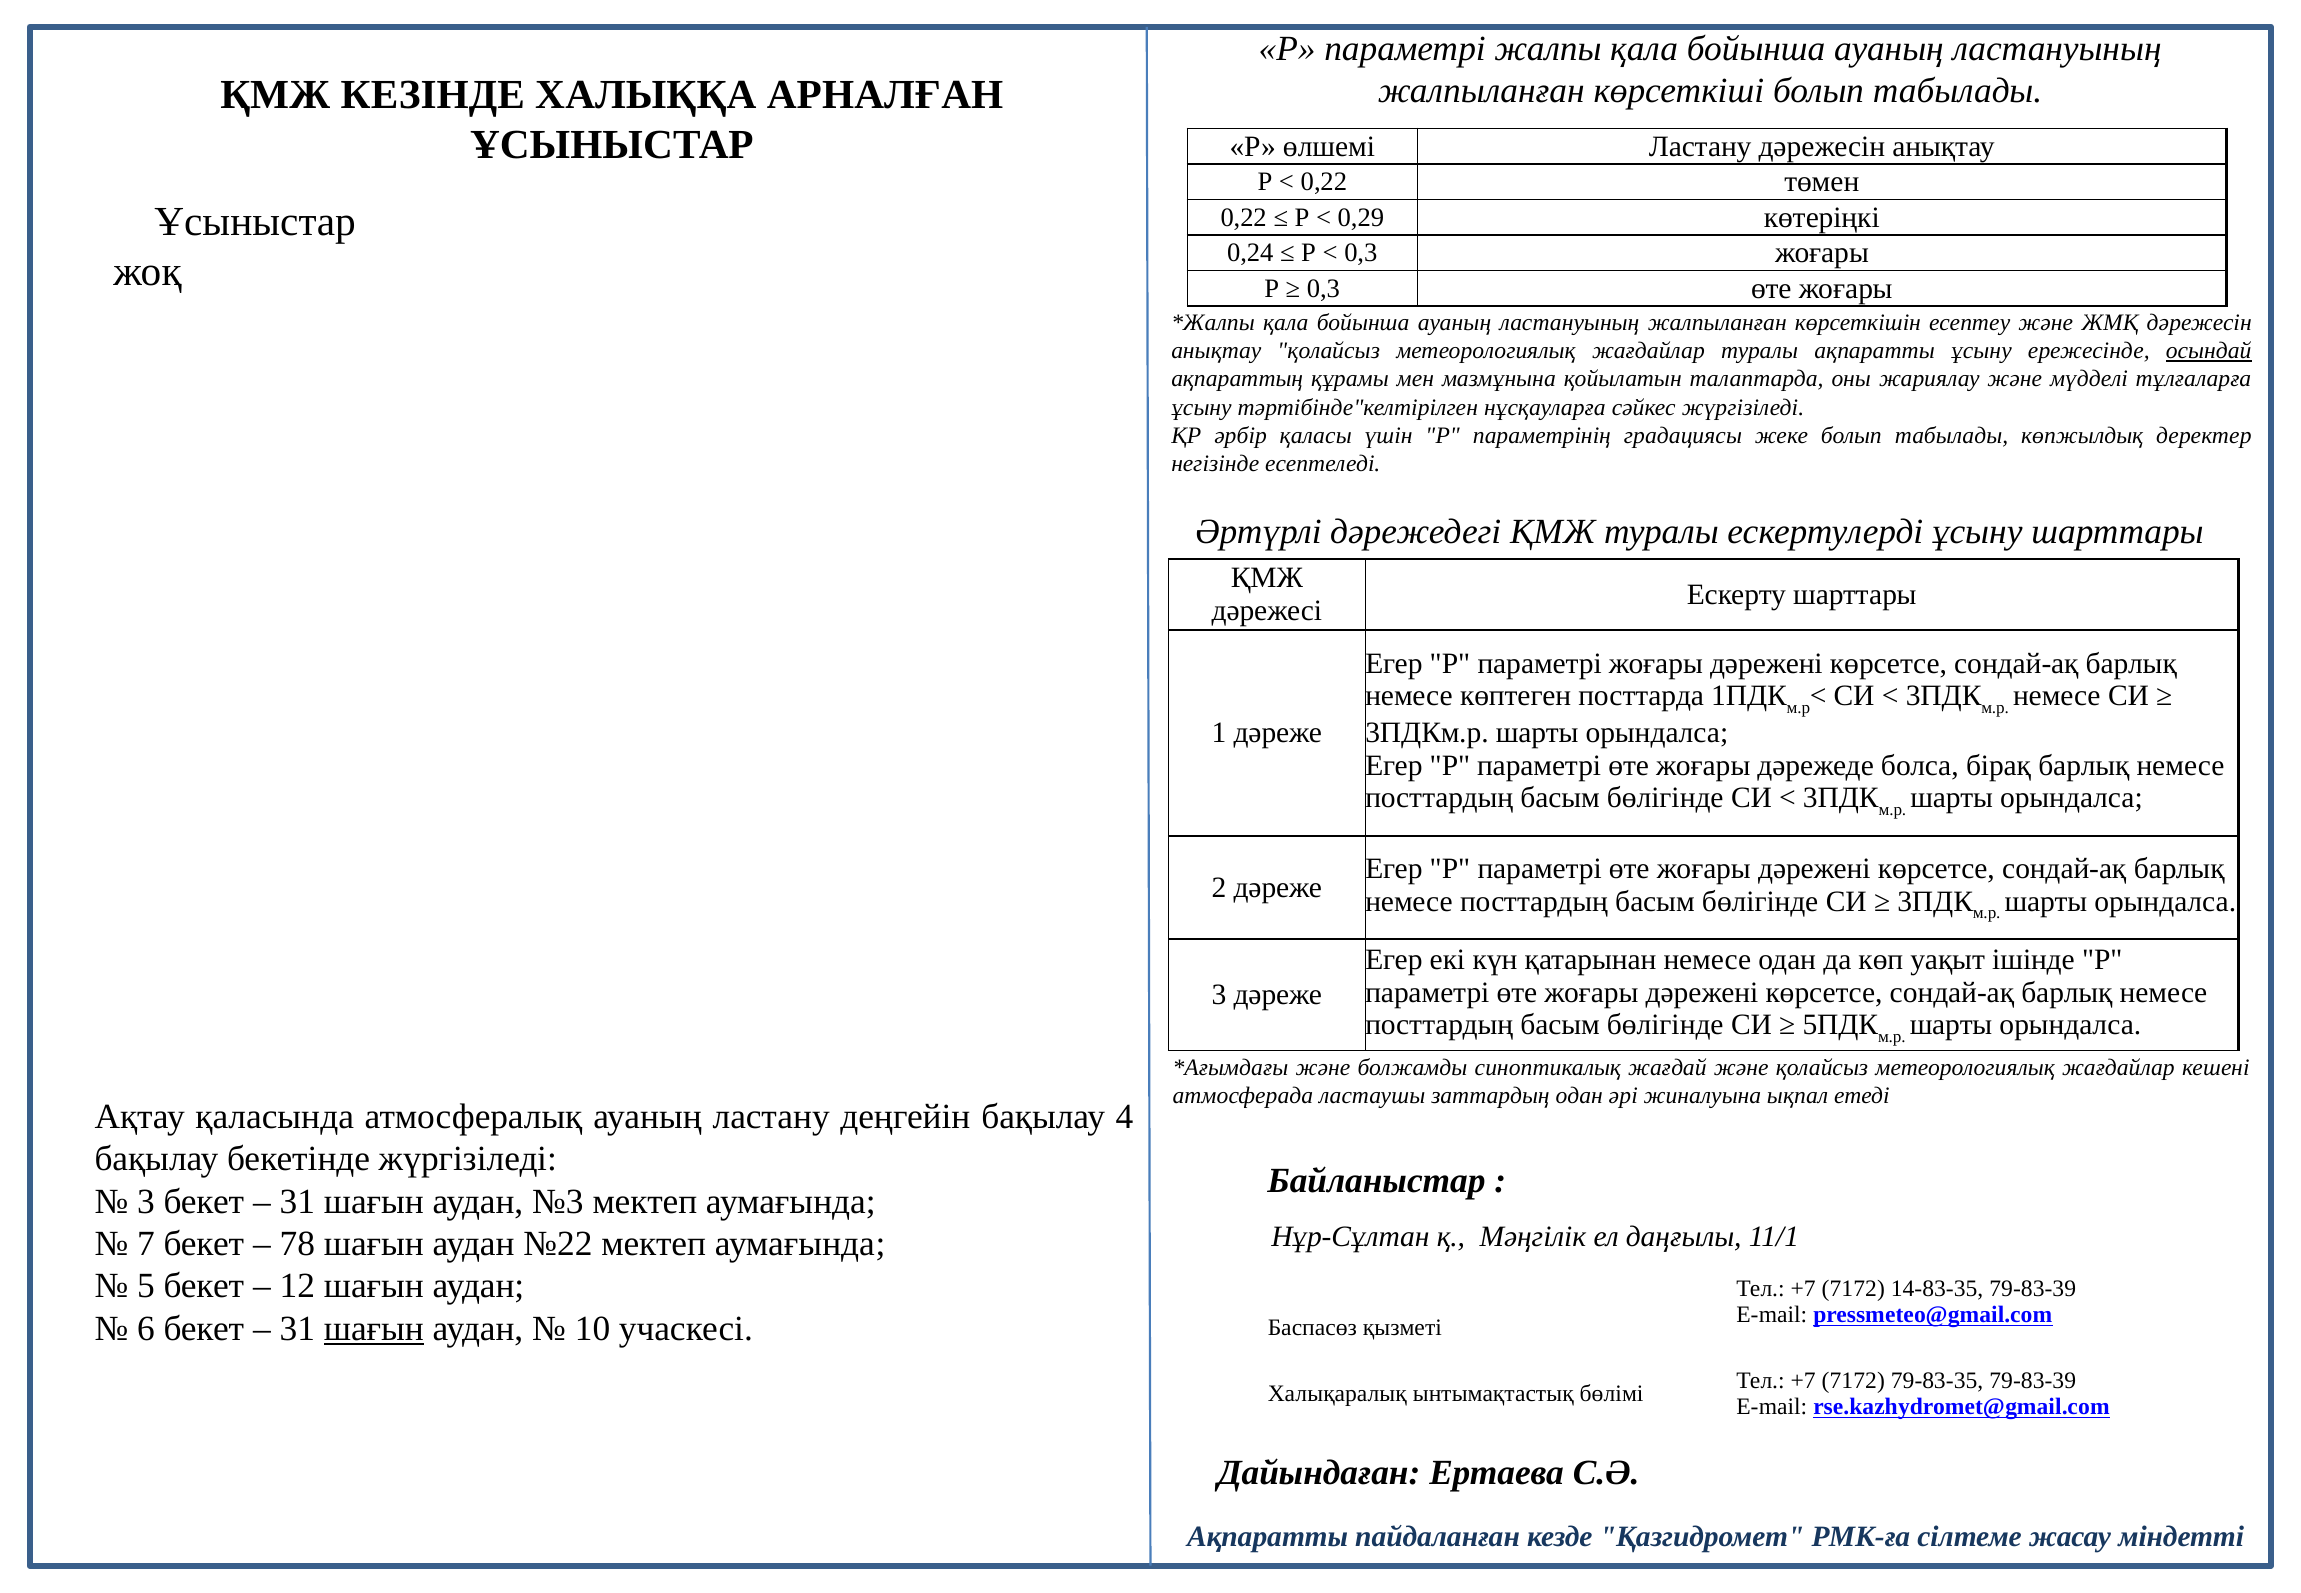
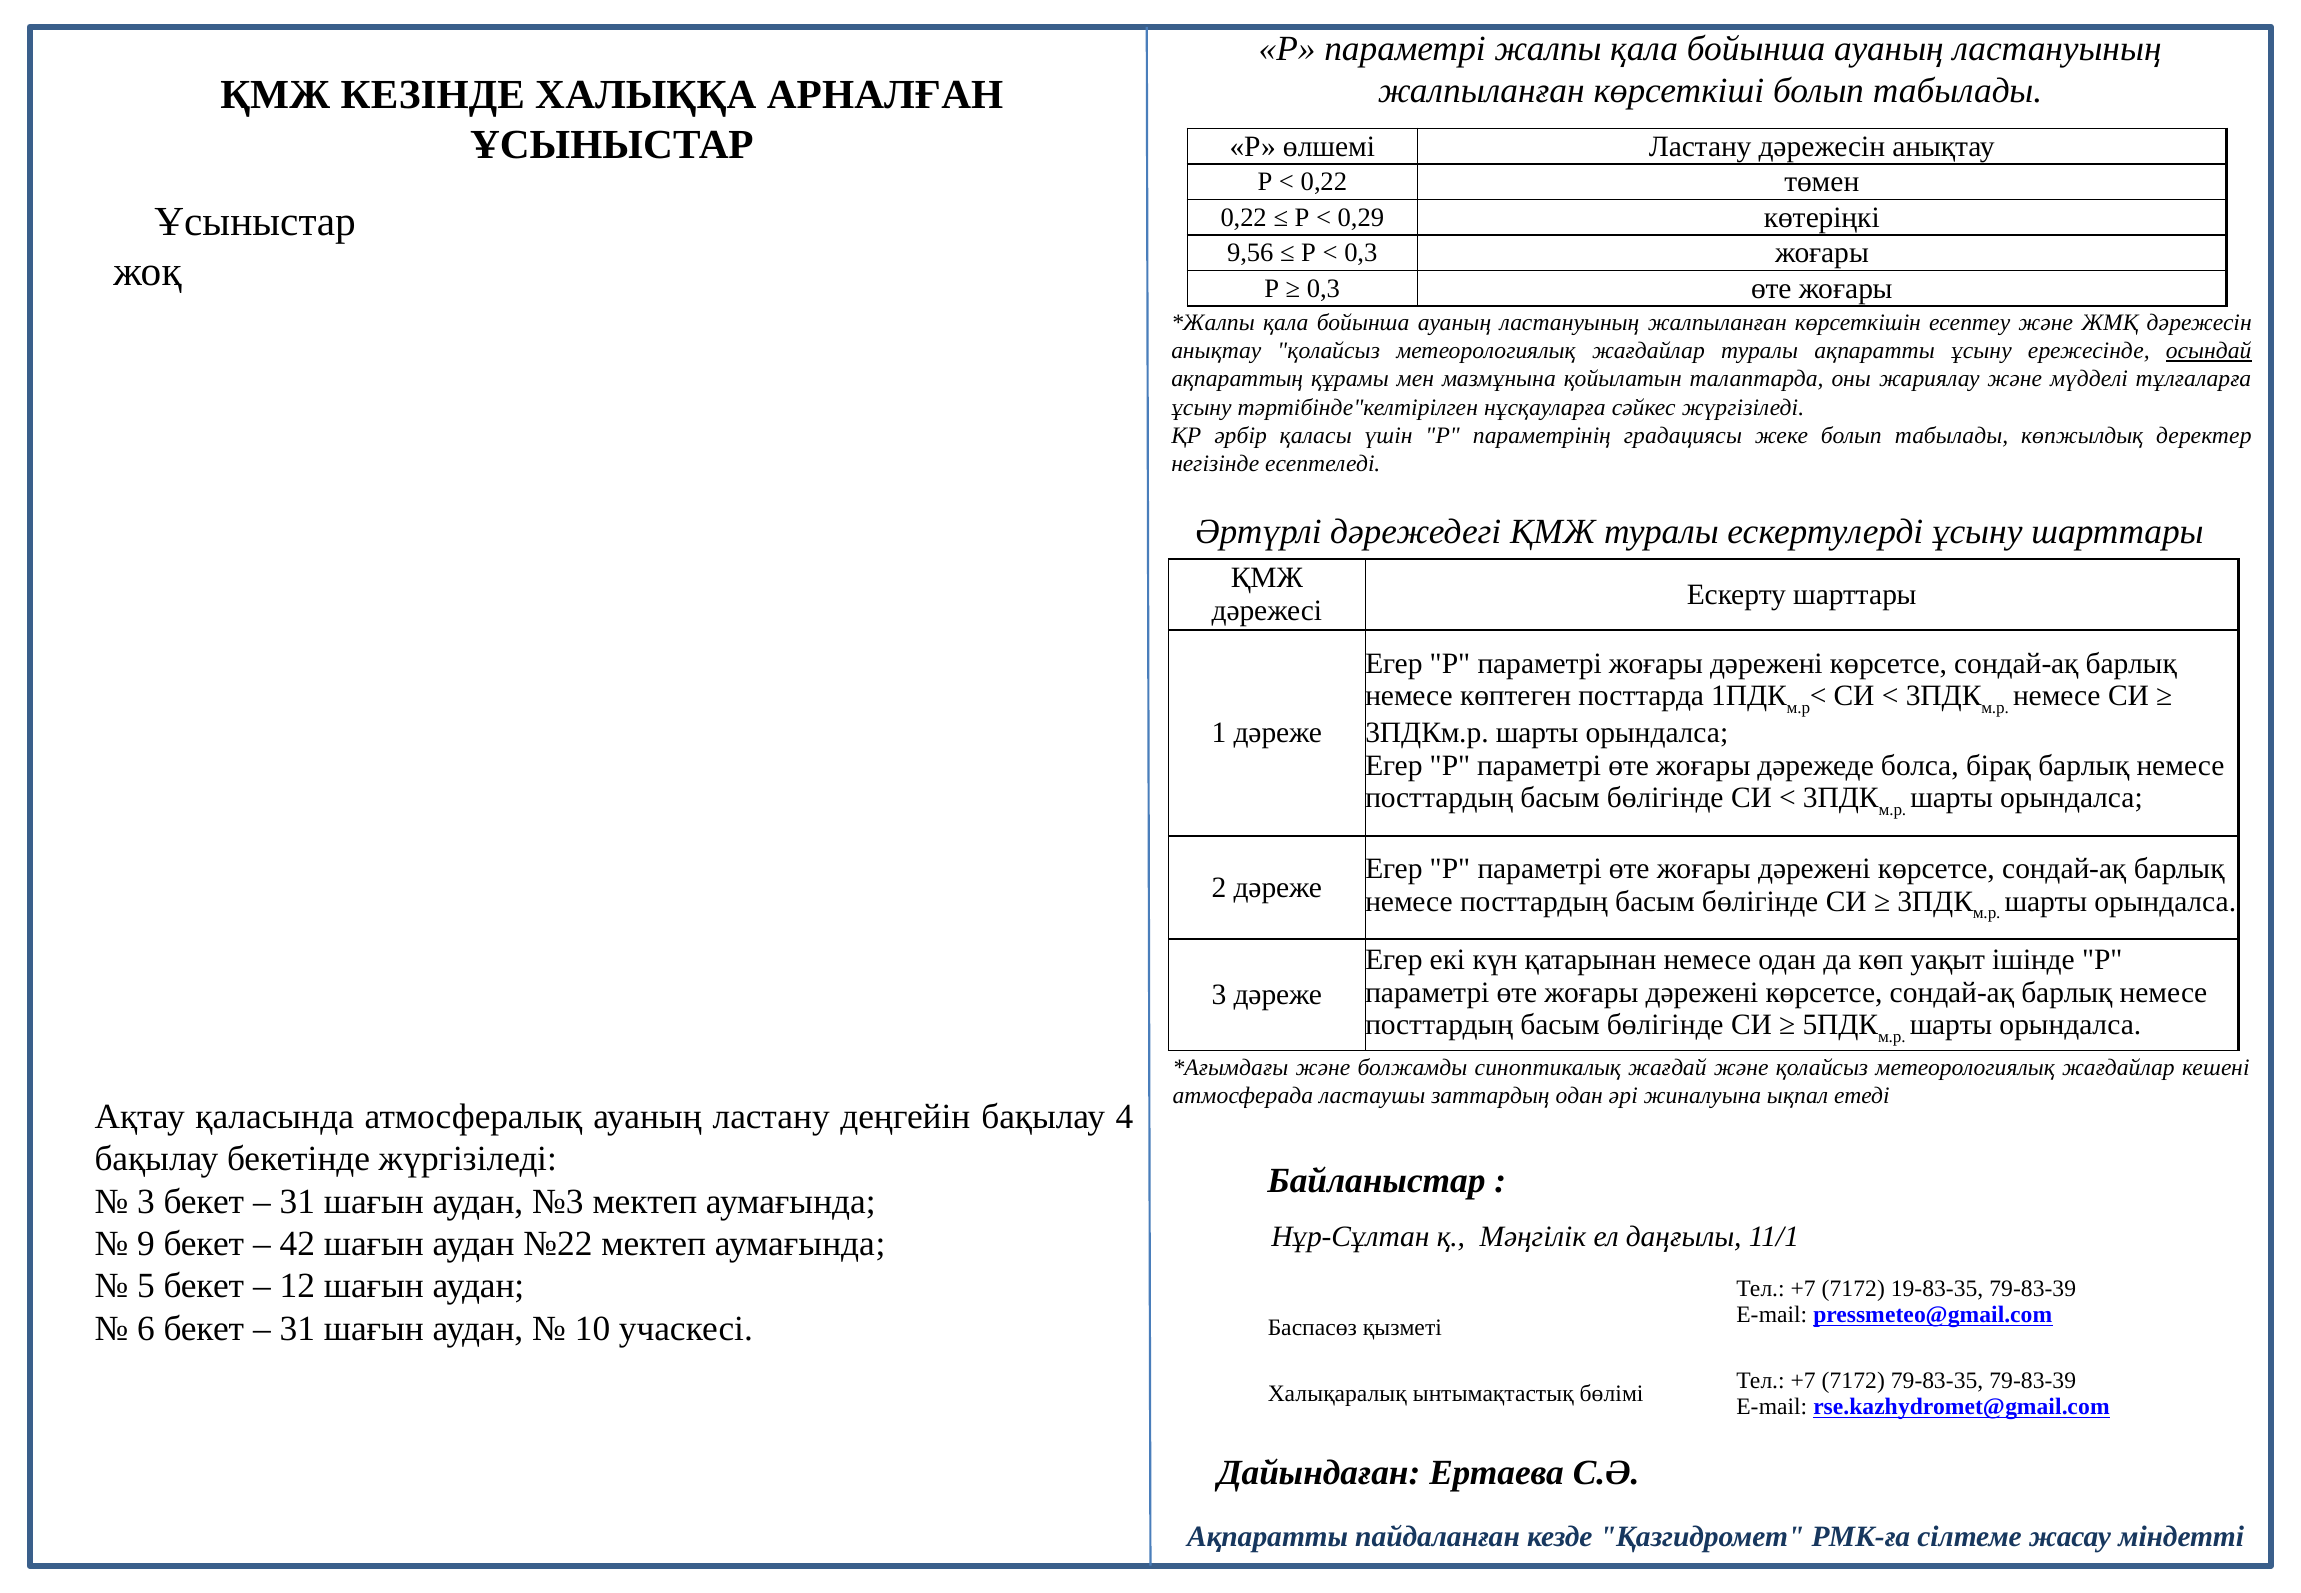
0,24: 0,24 -> 9,56
7: 7 -> 9
78: 78 -> 42
14-83-35: 14-83-35 -> 19-83-35
шағын at (374, 1329) underline: present -> none
